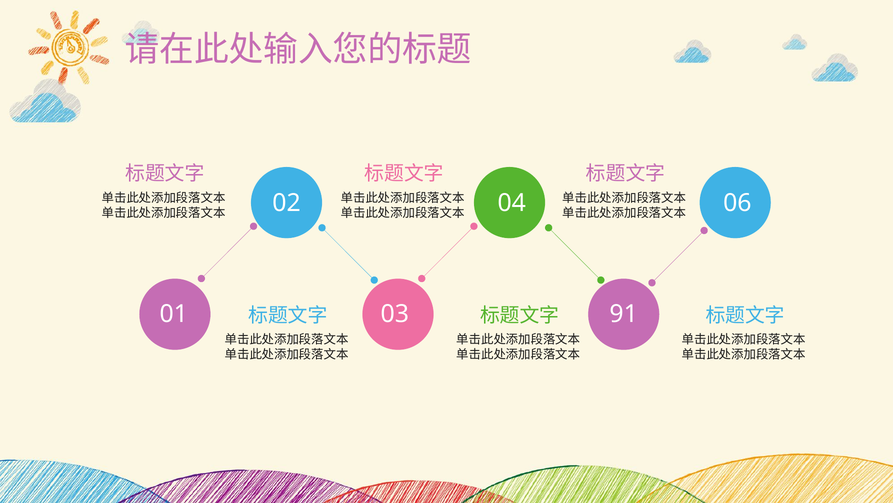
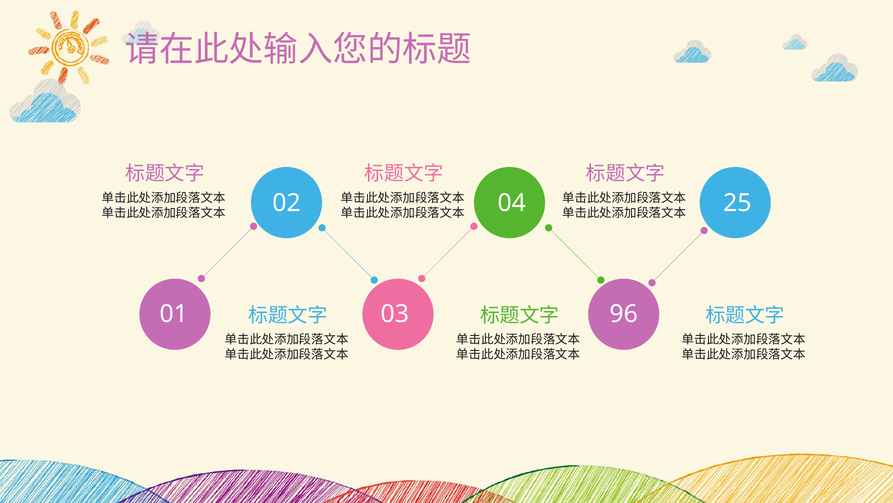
06: 06 -> 25
91: 91 -> 96
